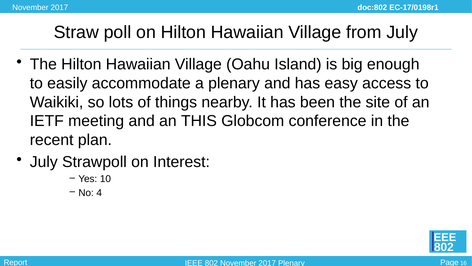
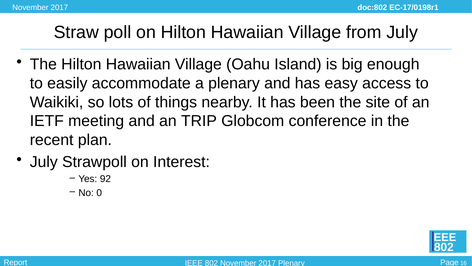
THIS: THIS -> TRIP
10: 10 -> 92
4: 4 -> 0
